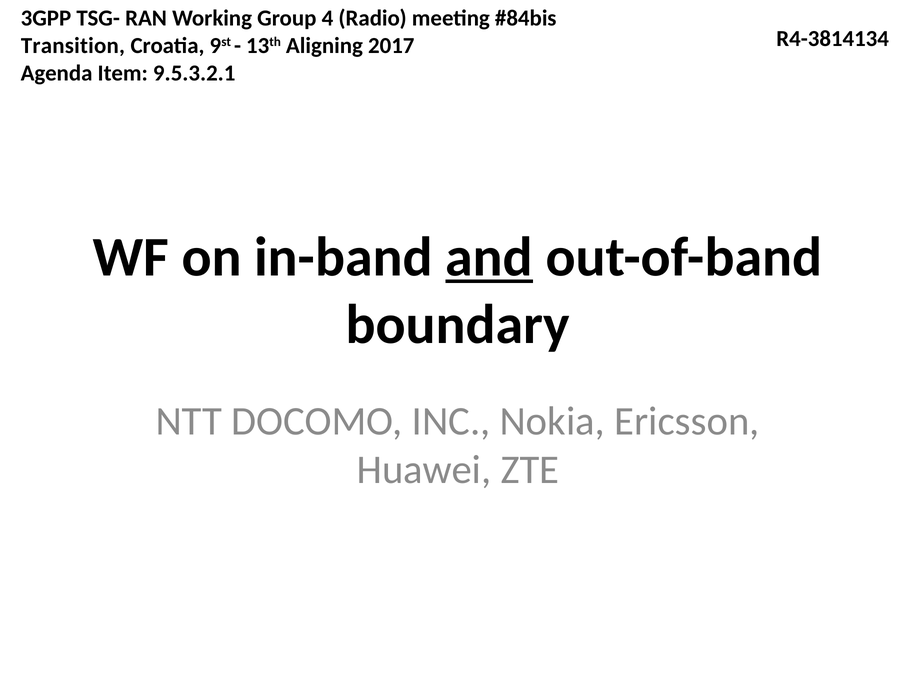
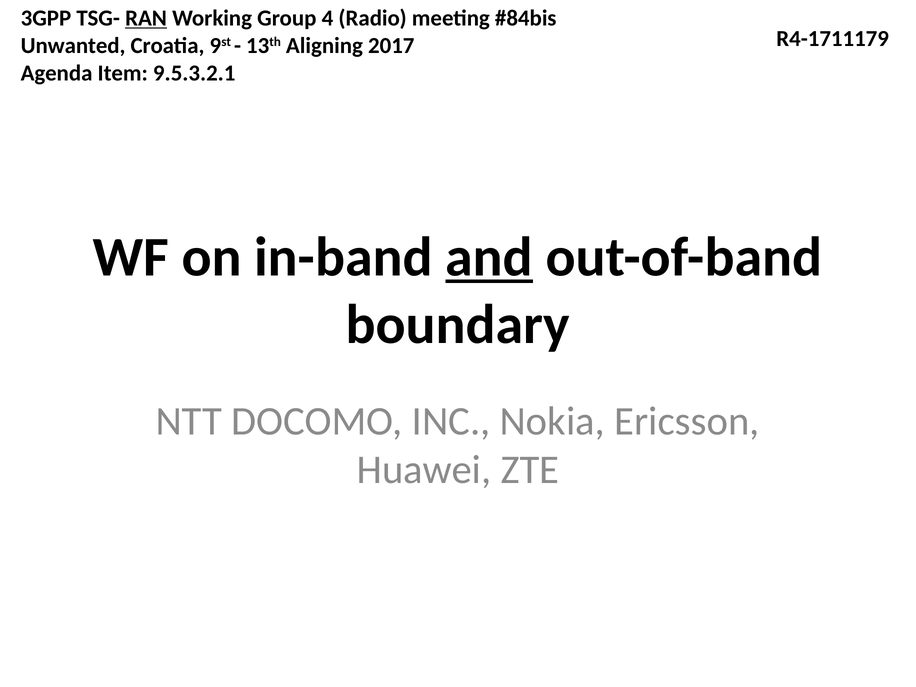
RAN underline: none -> present
R4-3814134: R4-3814134 -> R4-1711179
Transition: Transition -> Unwanted
